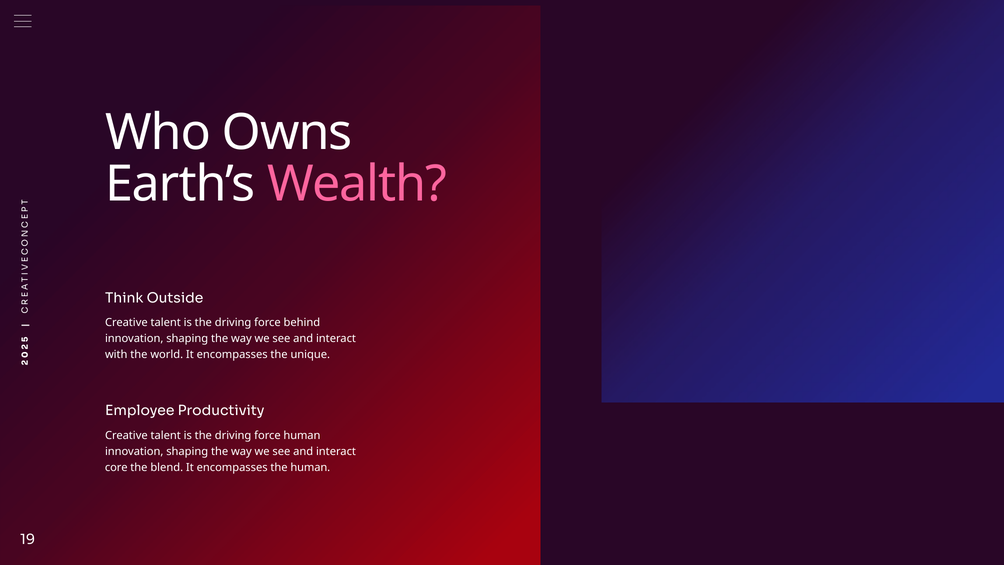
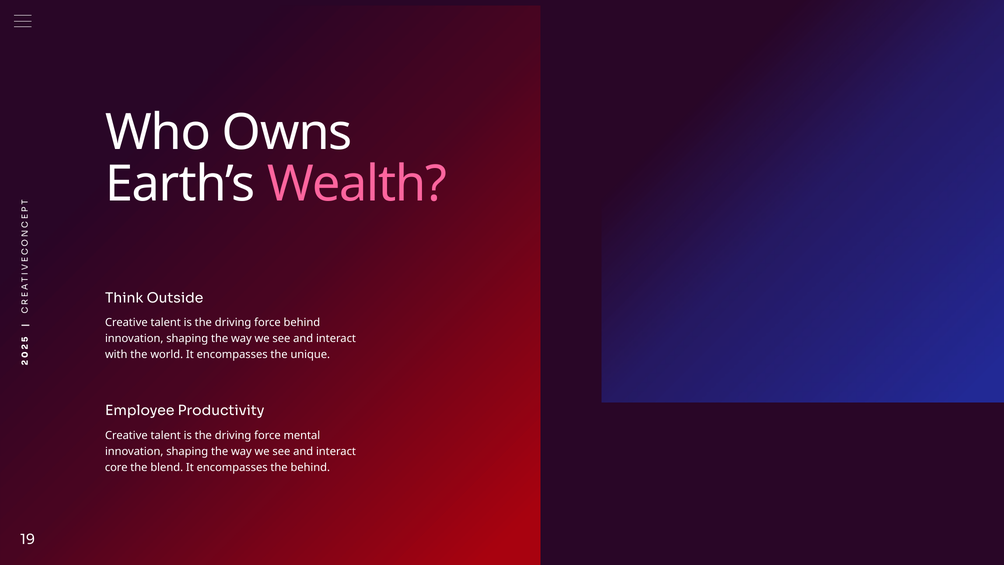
force human: human -> mental
the human: human -> behind
